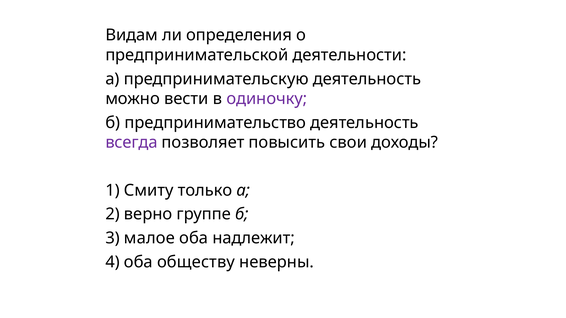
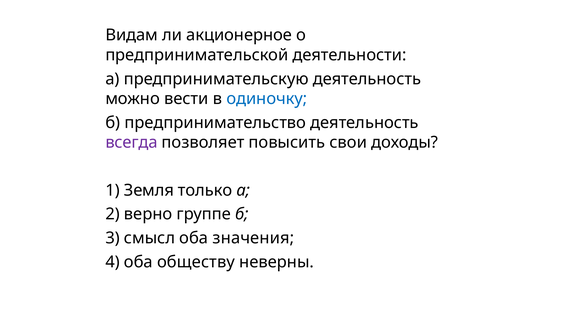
определения: определения -> акционерное
одиночку colour: purple -> blue
Смиту: Смиту -> Земля
малое: малое -> смысл
надлежит: надлежит -> значения
